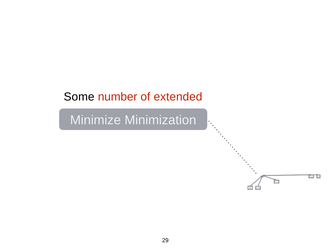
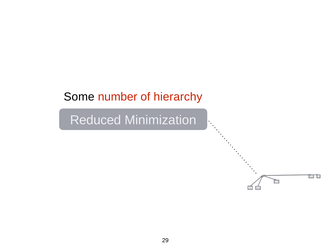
extended: extended -> hierarchy
Minimize: Minimize -> Reduced
